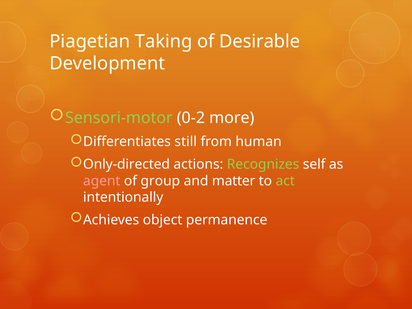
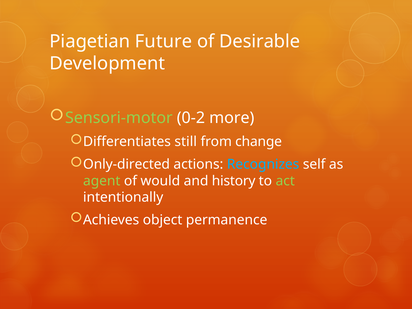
Taking: Taking -> Future
human: human -> change
Recognizes colour: light green -> light blue
agent colour: pink -> light green
group: group -> would
matter: matter -> history
